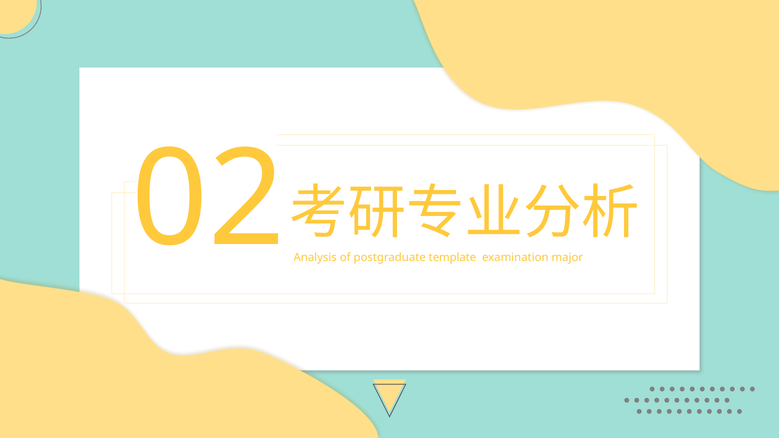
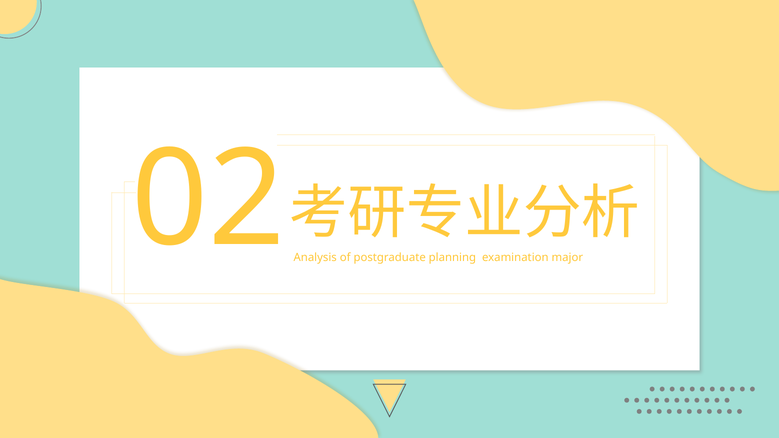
template: template -> planning
